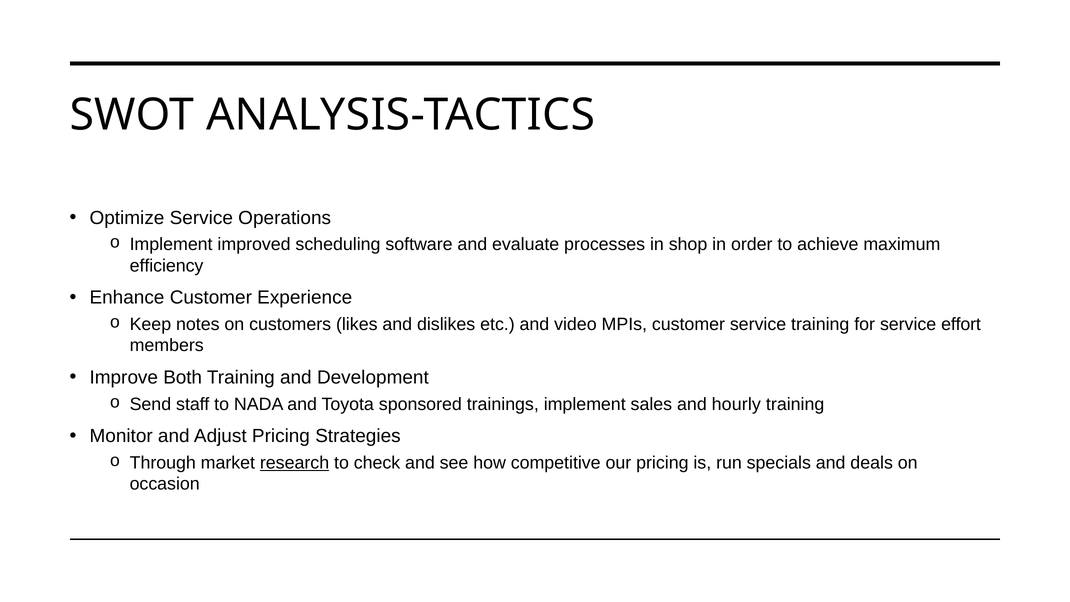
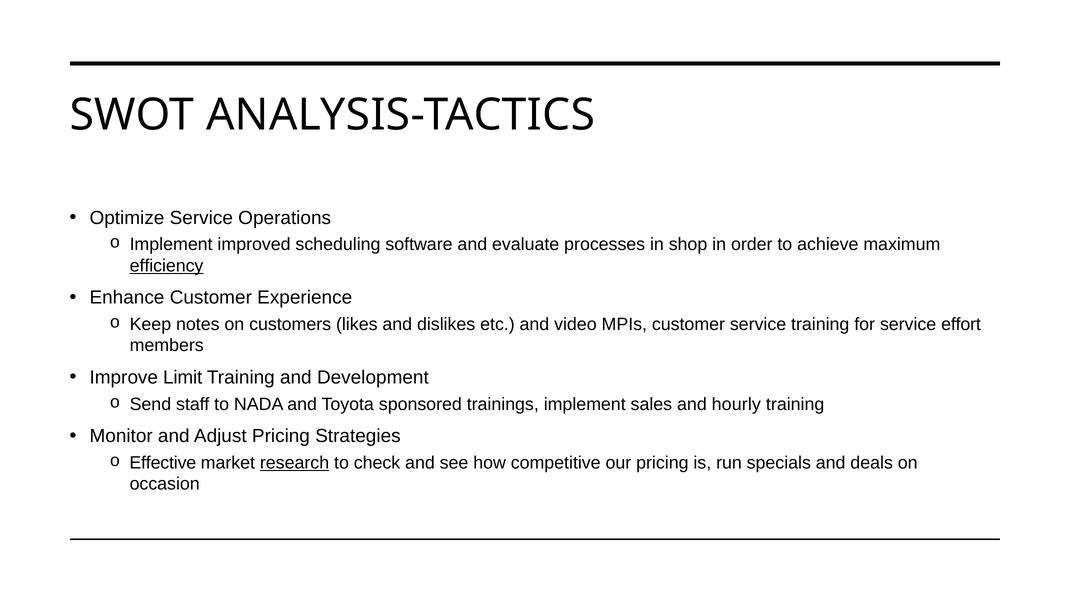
efficiency underline: none -> present
Both: Both -> Limit
Through: Through -> Effective
